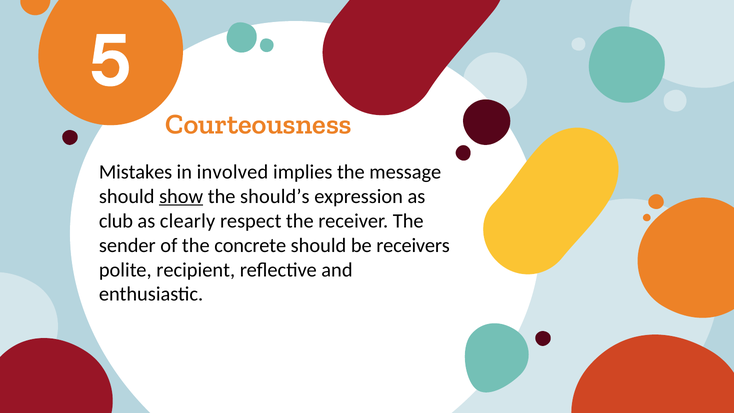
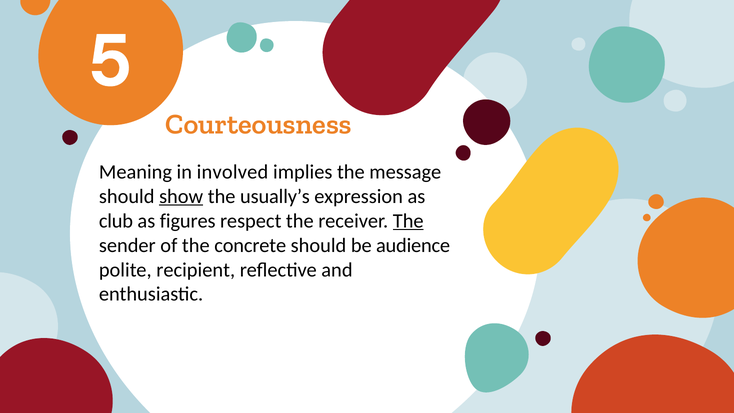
Mistakes: Mistakes -> Meaning
should’s: should’s -> usually’s
clearly: clearly -> figures
The at (408, 221) underline: none -> present
receivers: receivers -> audience
